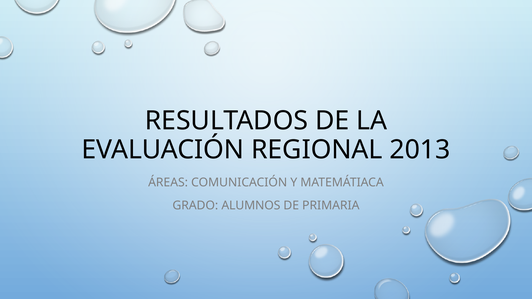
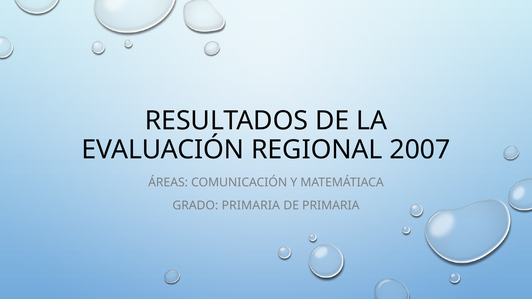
2013: 2013 -> 2007
GRADO ALUMNOS: ALUMNOS -> PRIMARIA
